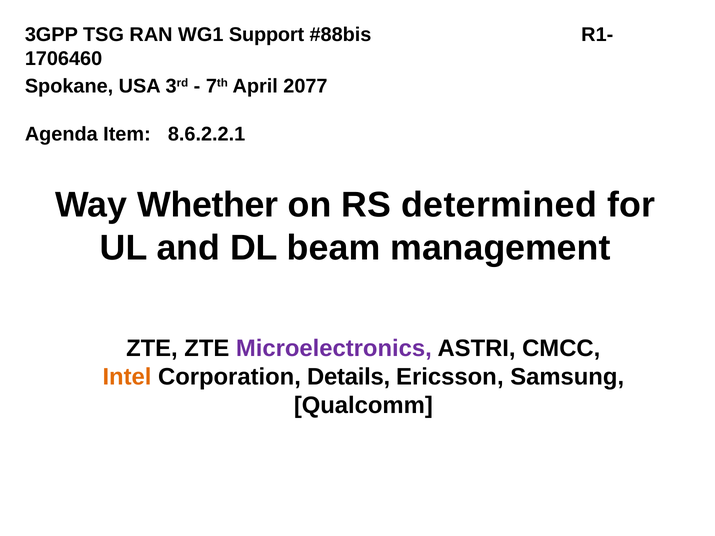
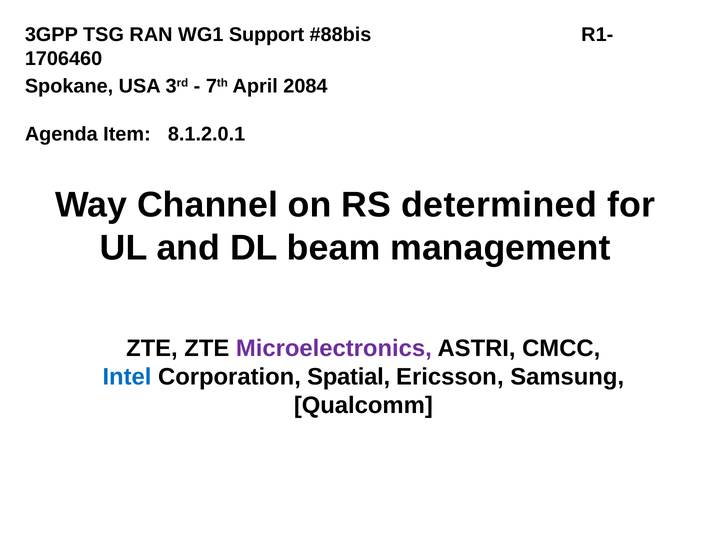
2077: 2077 -> 2084
8.6.2.2.1: 8.6.2.2.1 -> 8.1.2.0.1
Whether: Whether -> Channel
Intel colour: orange -> blue
Details: Details -> Spatial
